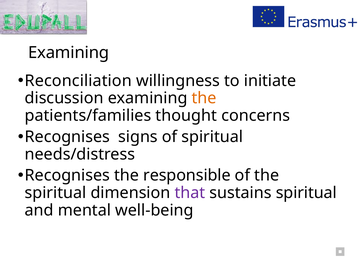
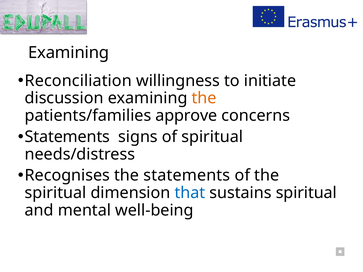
thought: thought -> approve
Recognises at (67, 137): Recognises -> Statements
the responsible: responsible -> statements
that colour: purple -> blue
